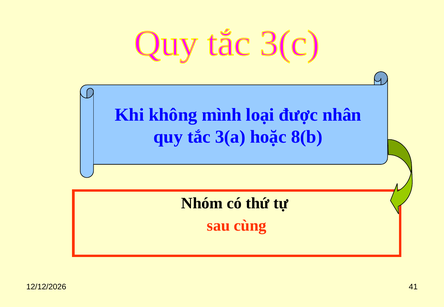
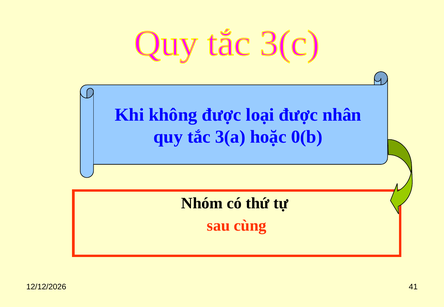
không mình: mình -> được
8(b: 8(b -> 0(b
